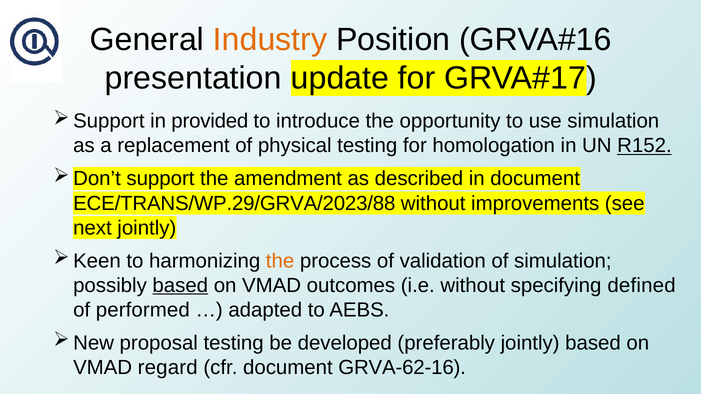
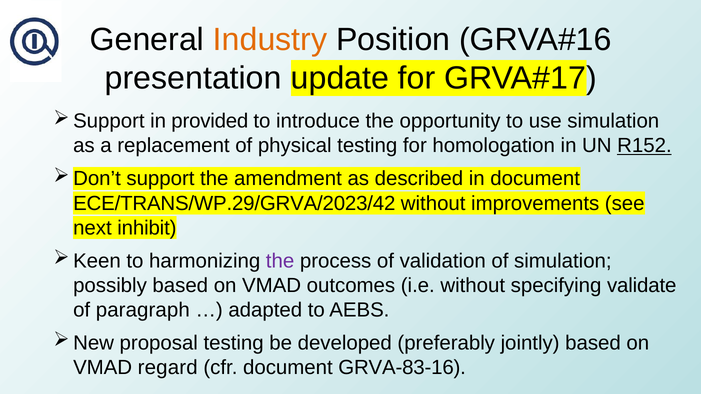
ECE/TRANS/WP.29/GRVA/2023/88: ECE/TRANS/WP.29/GRVA/2023/88 -> ECE/TRANS/WP.29/GRVA/2023/42
next jointly: jointly -> inhibit
the at (280, 261) colour: orange -> purple
based at (180, 286) underline: present -> none
defined: defined -> validate
performed: performed -> paragraph
GRVA-62-16: GRVA-62-16 -> GRVA-83-16
